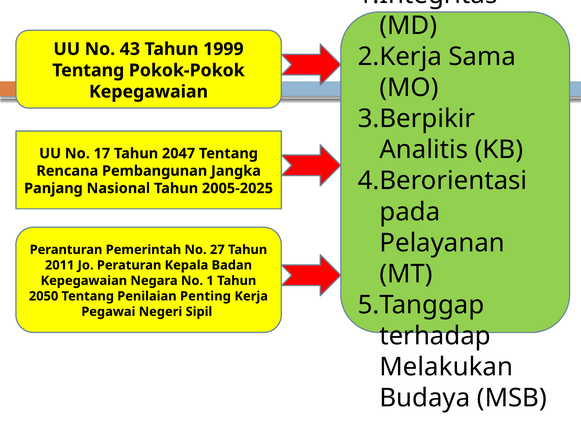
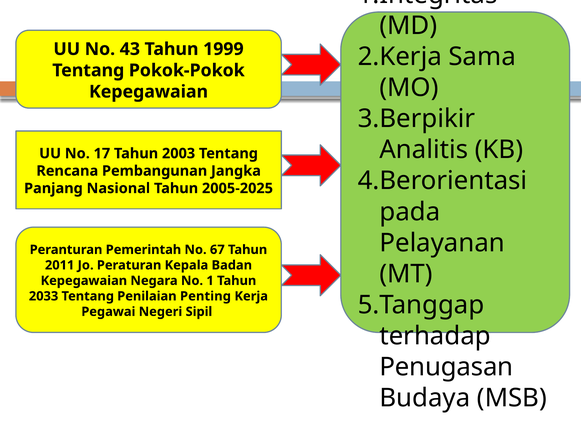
2047: 2047 -> 2003
27: 27 -> 67
2050: 2050 -> 2033
Melakukan: Melakukan -> Penugasan
